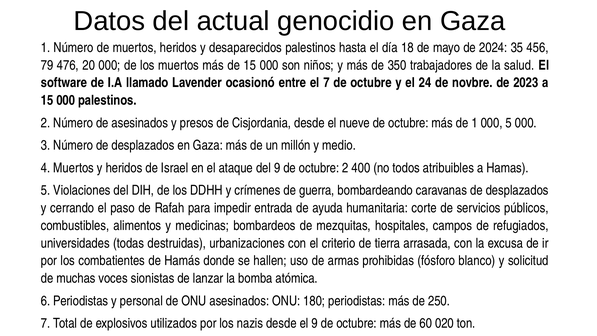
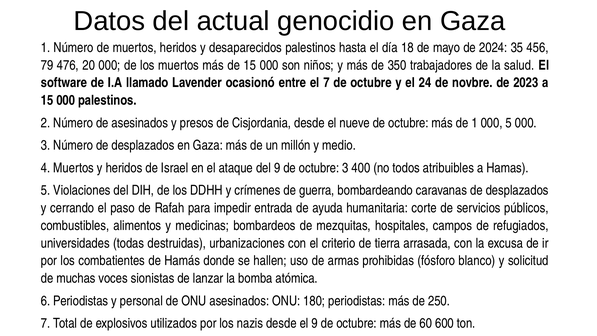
octubre 2: 2 -> 3
020: 020 -> 600
